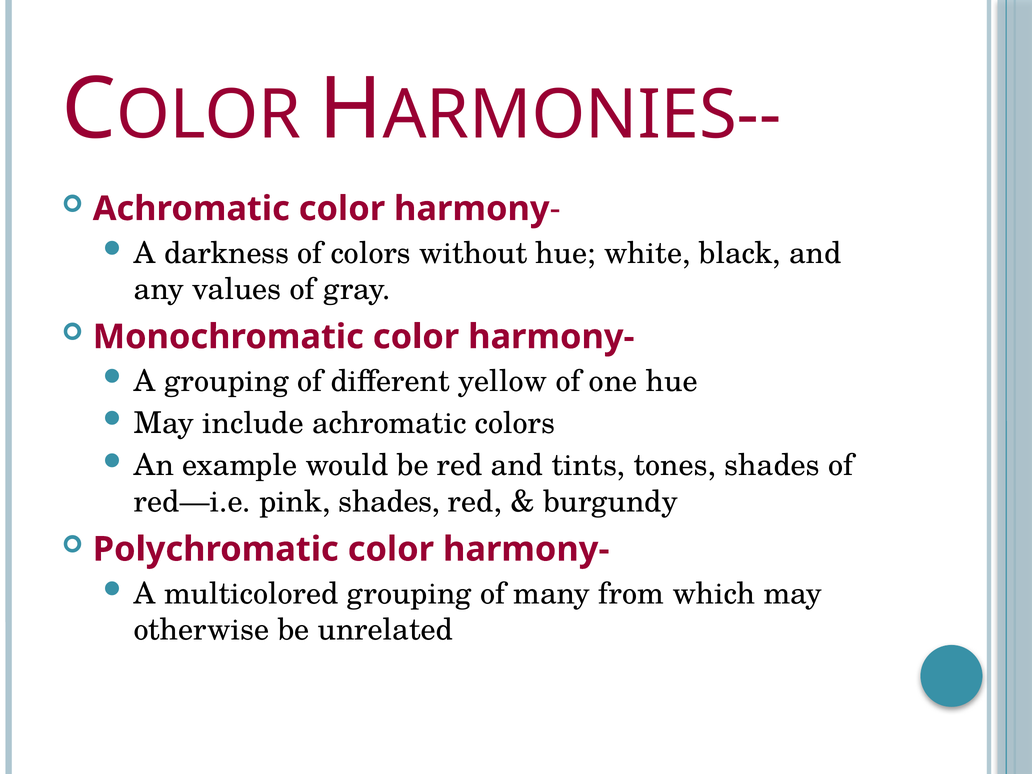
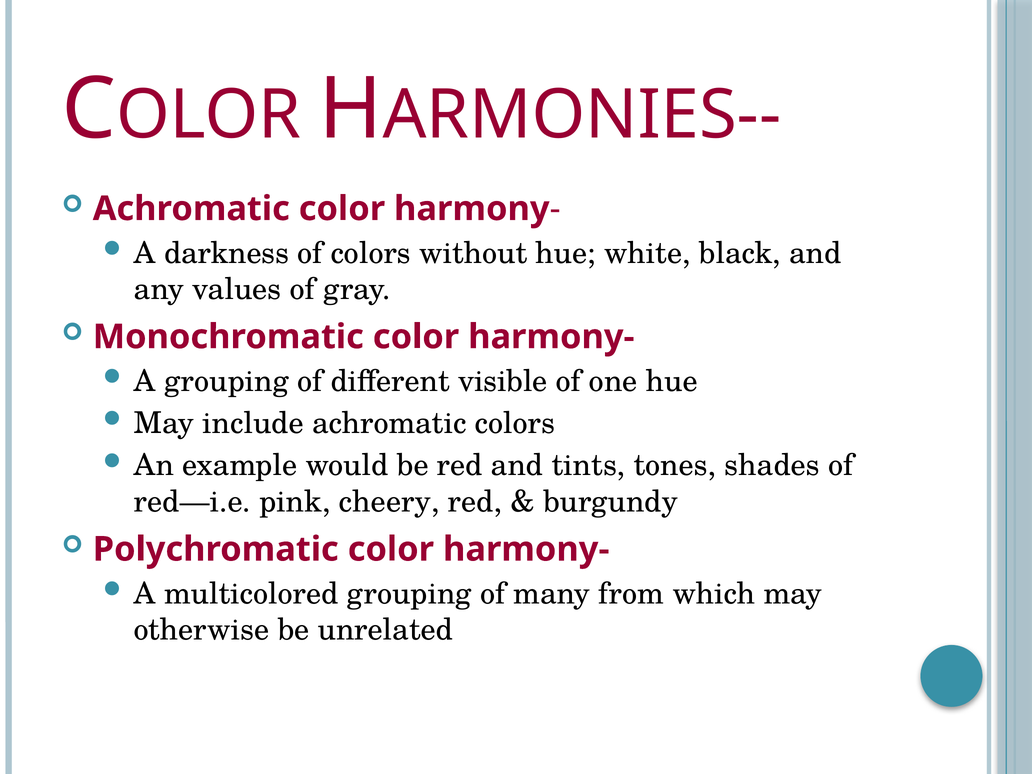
yellow: yellow -> visible
pink shades: shades -> cheery
